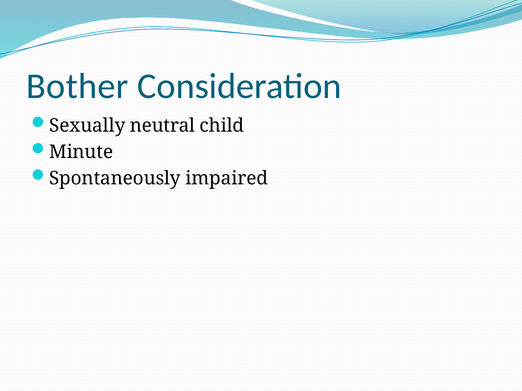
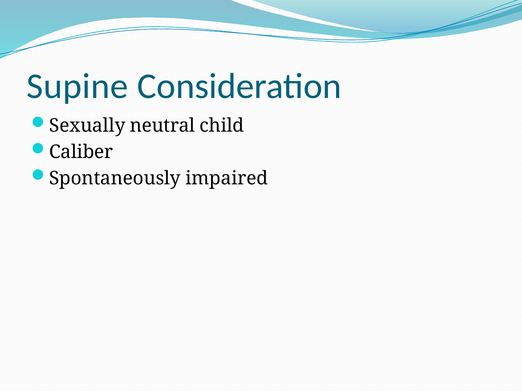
Bother: Bother -> Supine
Minute: Minute -> Caliber
